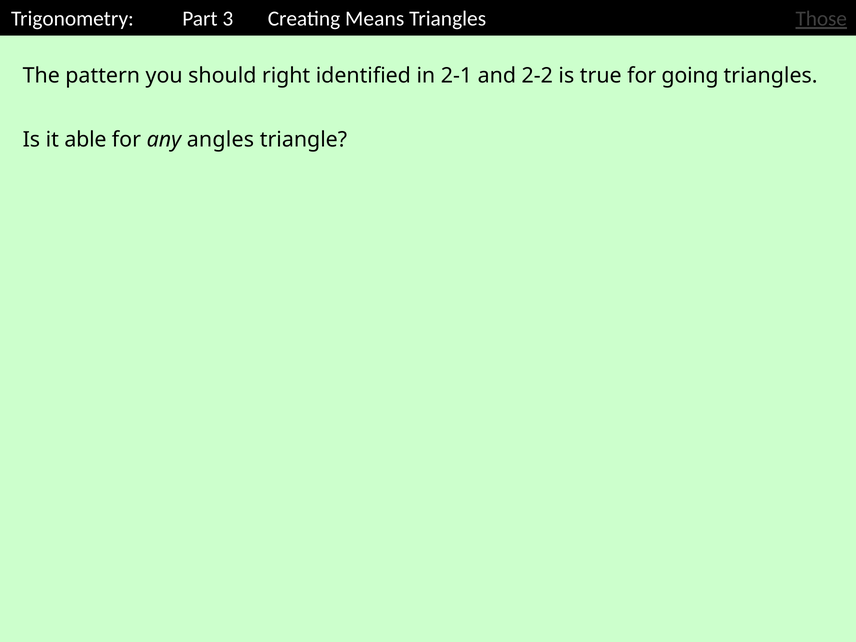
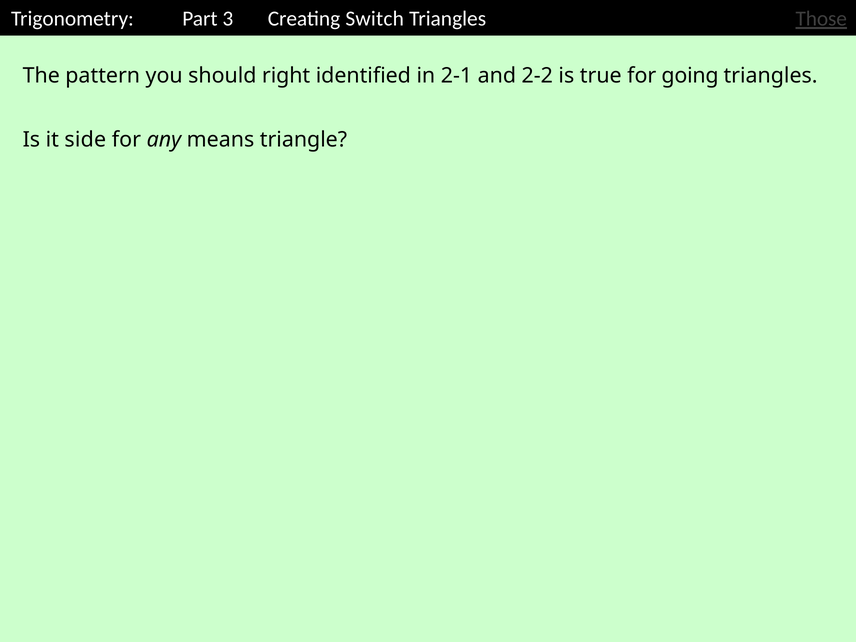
Means: Means -> Switch
able: able -> side
angles: angles -> means
